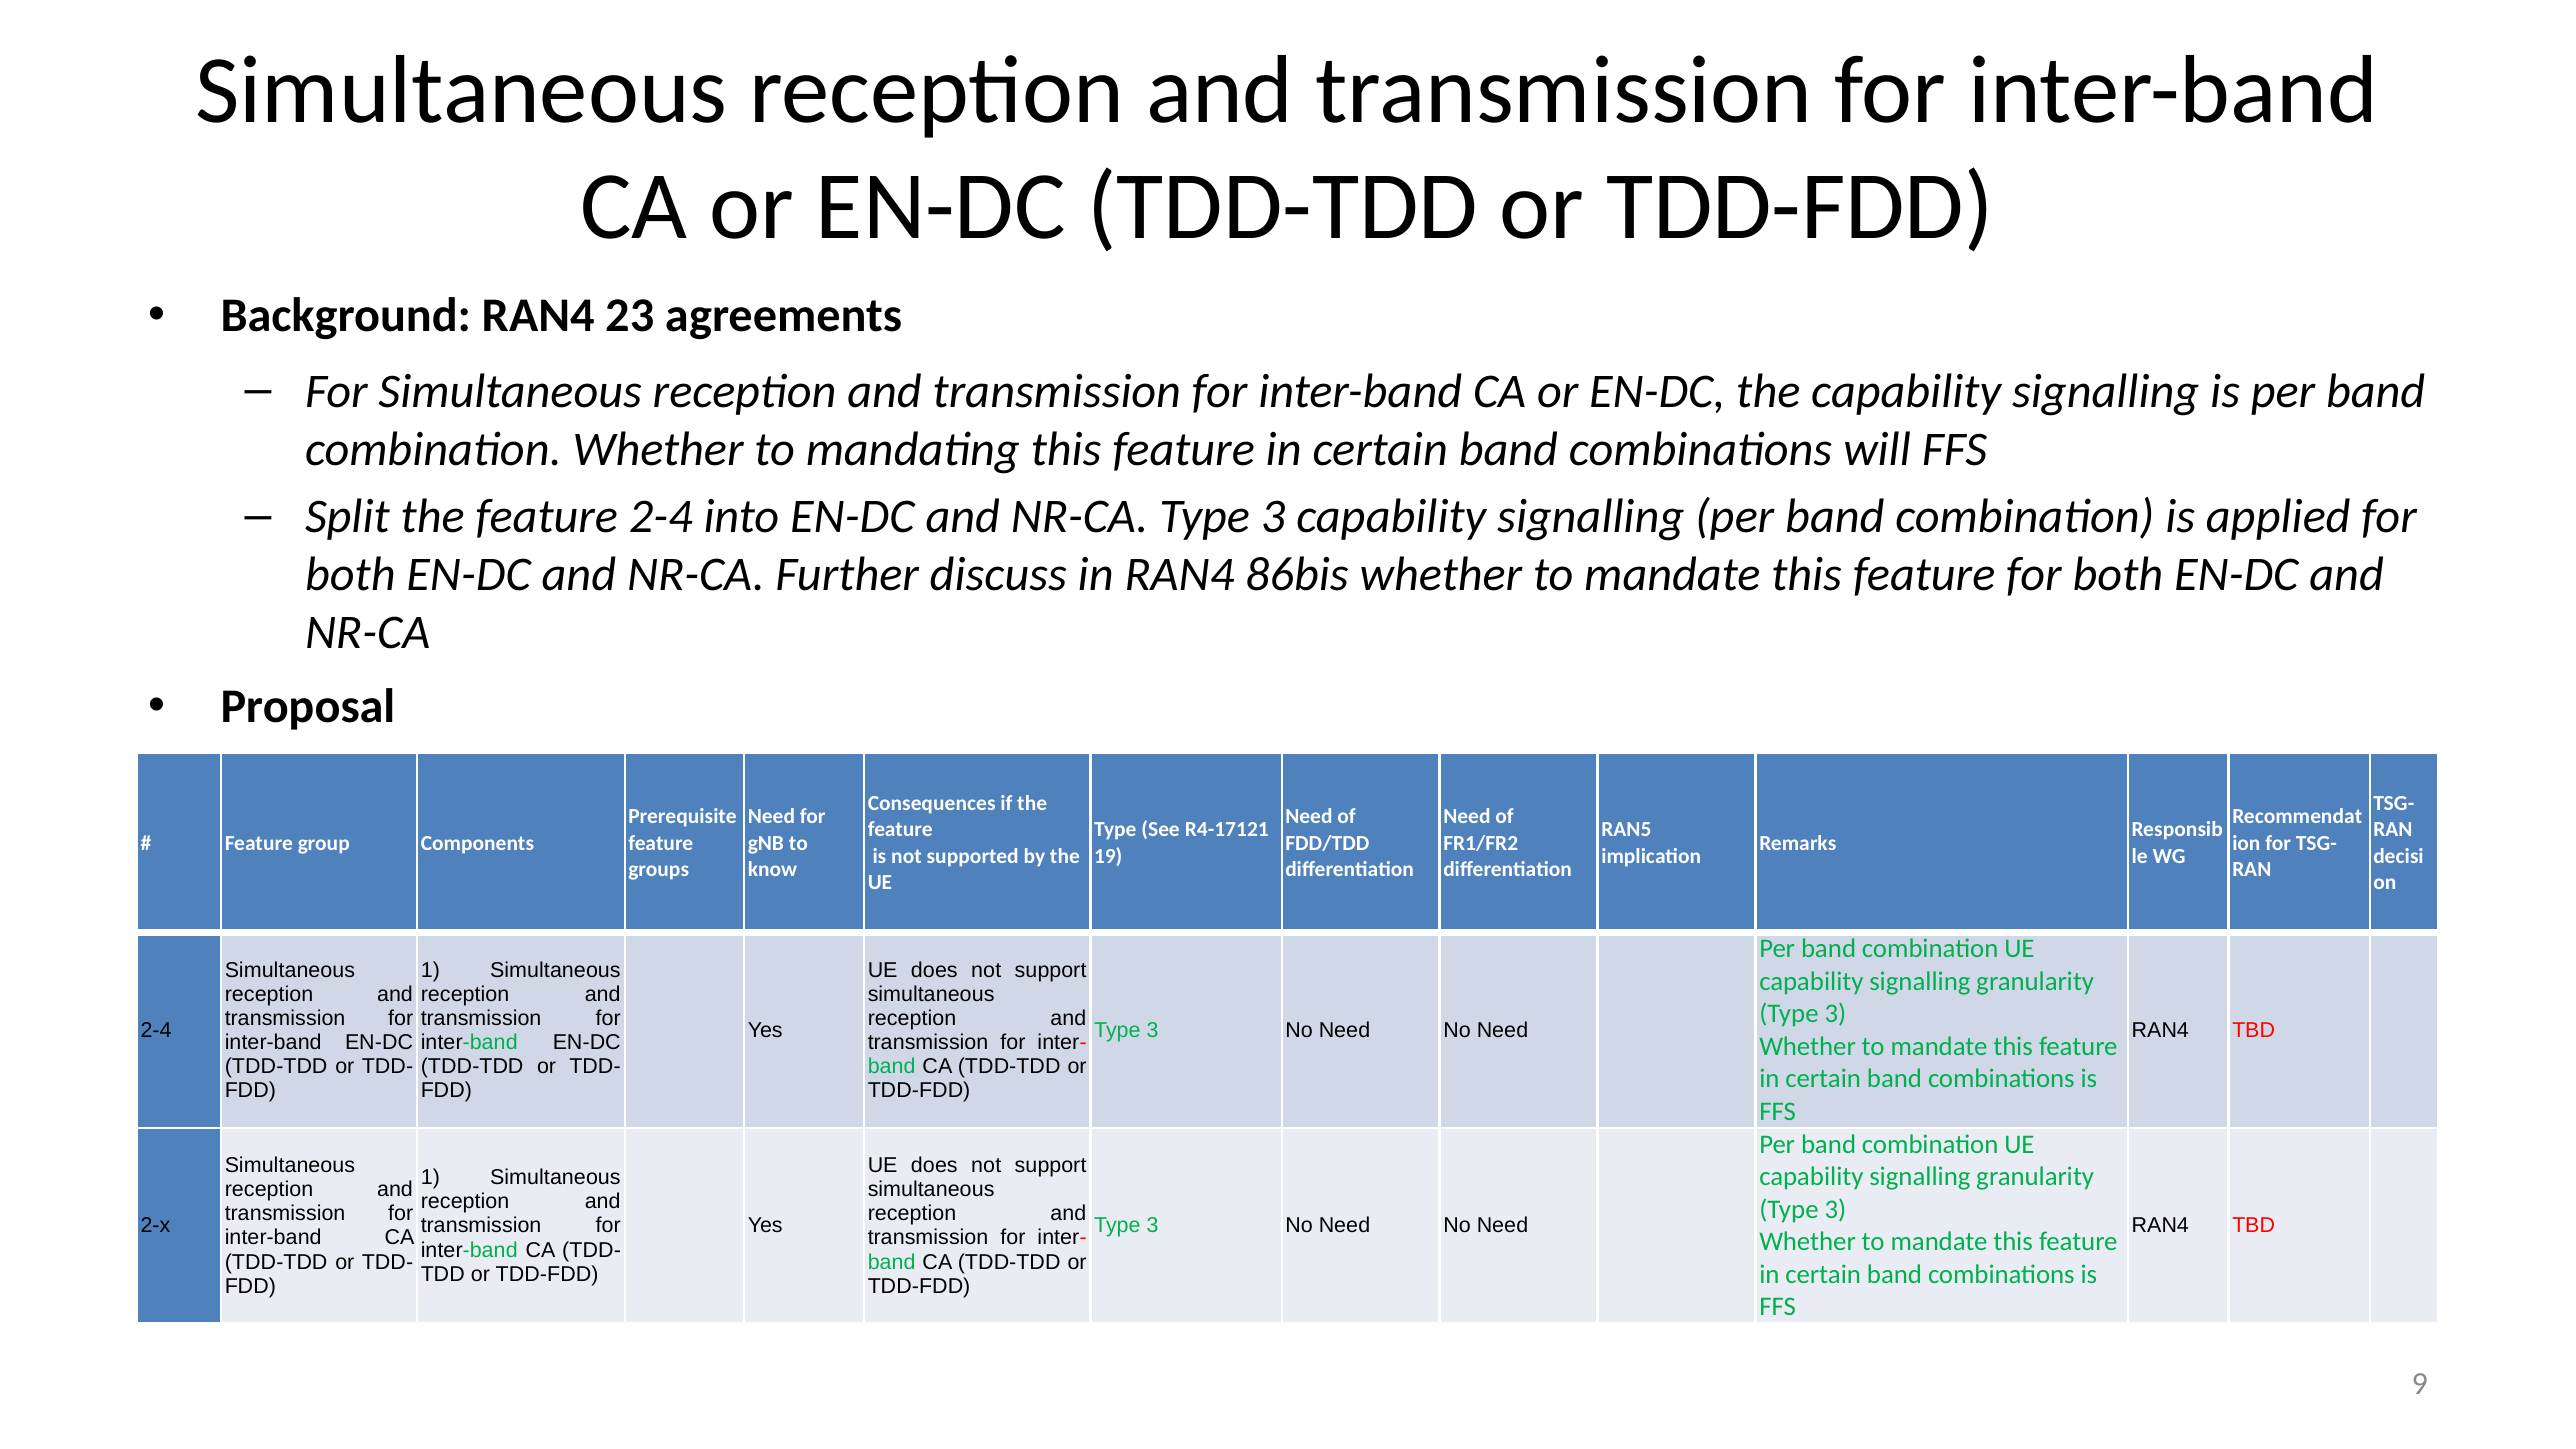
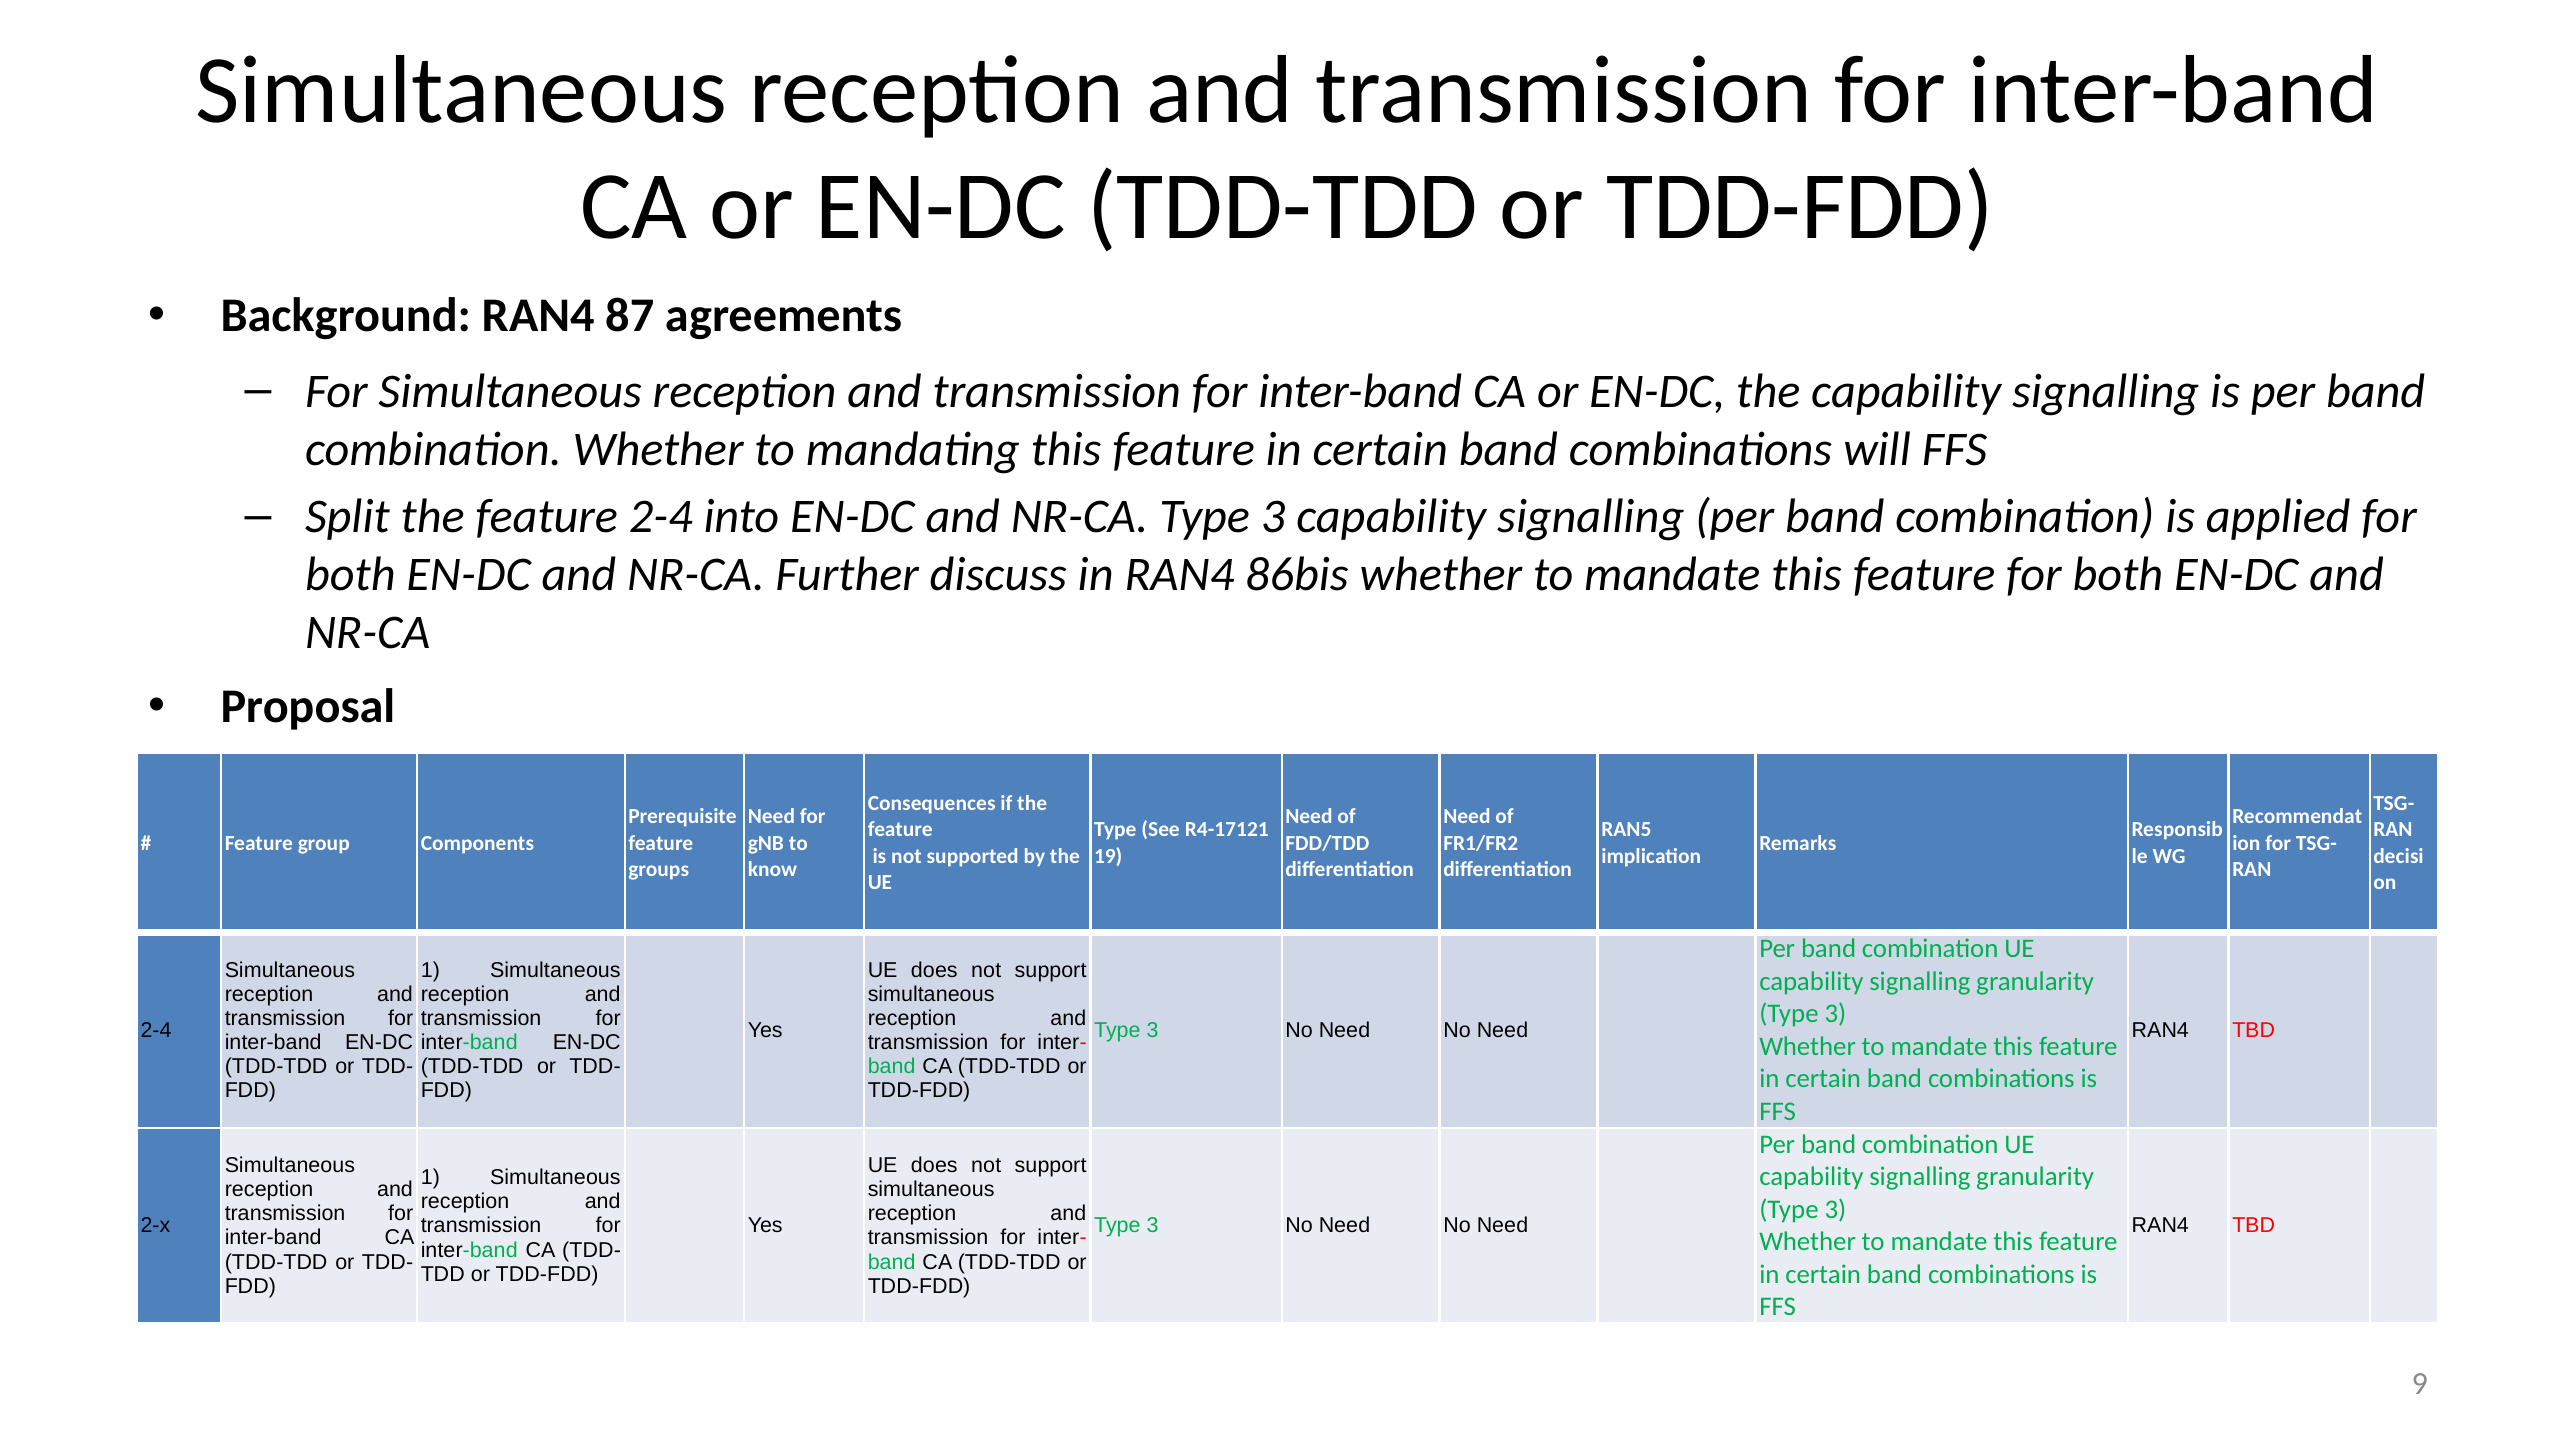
23: 23 -> 87
